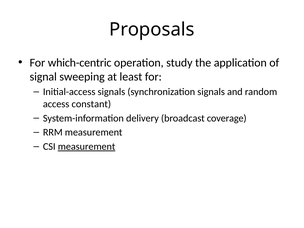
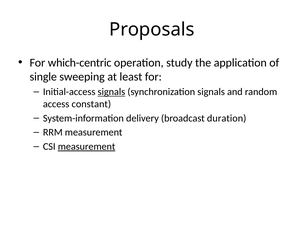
signal: signal -> single
signals at (111, 92) underline: none -> present
coverage: coverage -> duration
